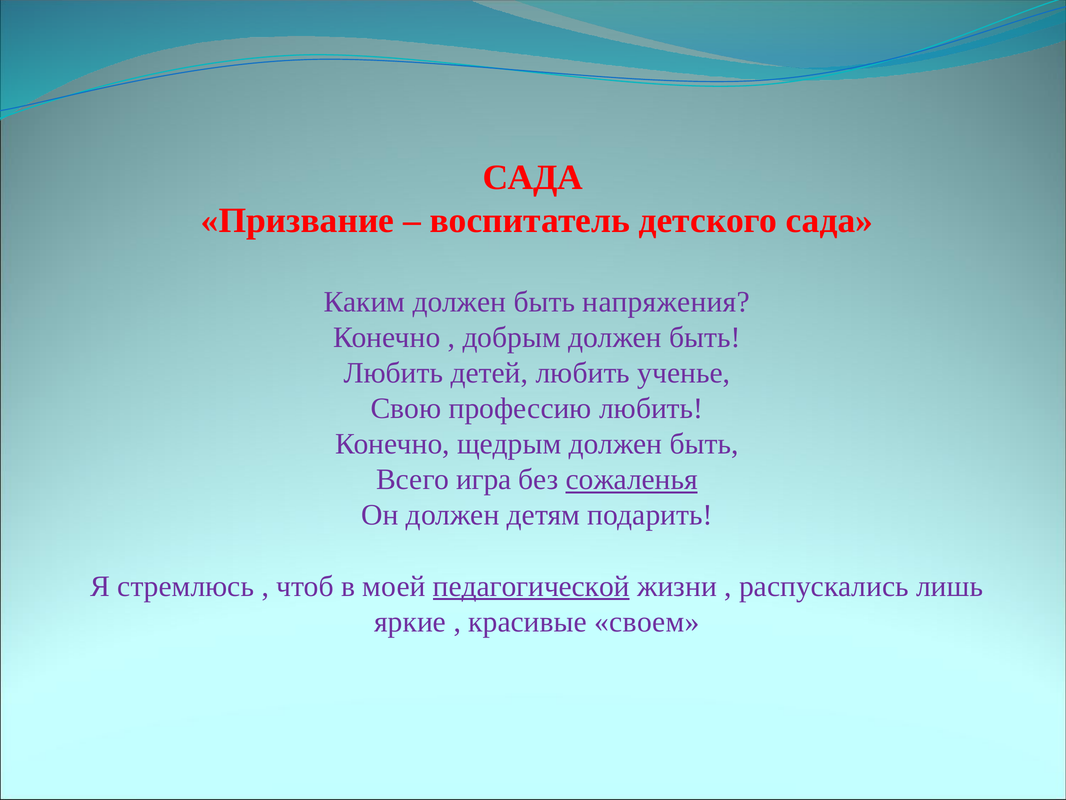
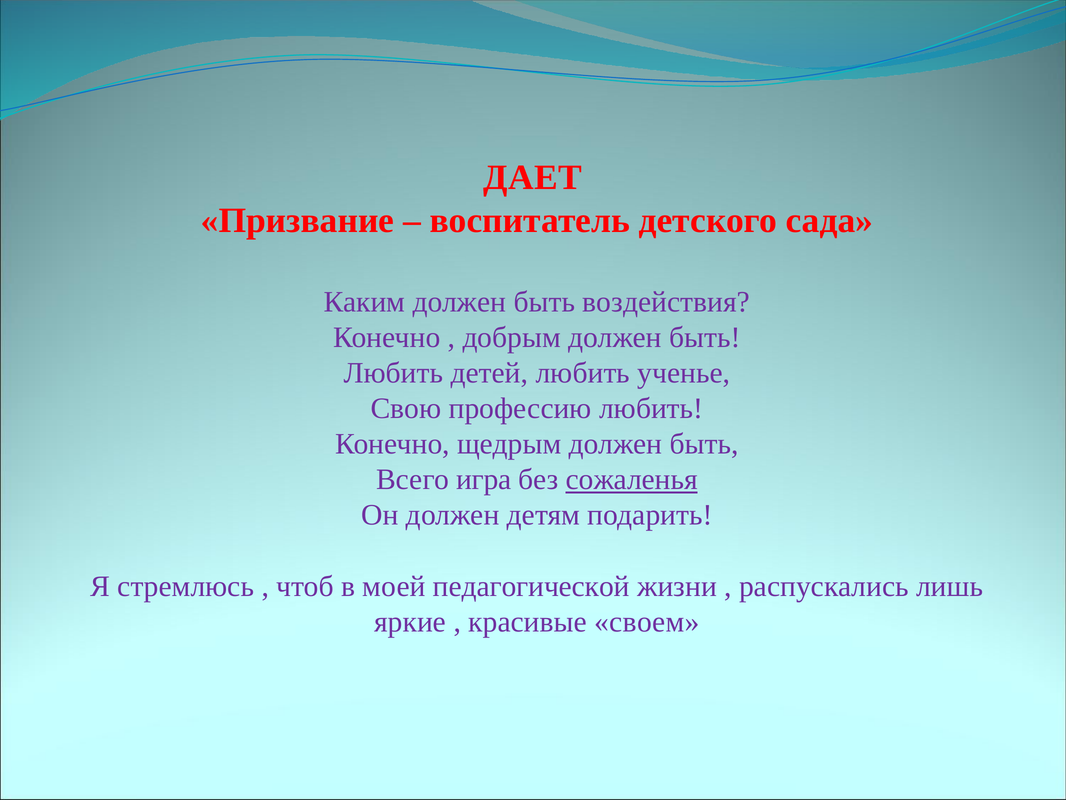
САДА at (533, 178): САДА -> ДАЕТ
напряжения: напряжения -> воздействия
педагогической underline: present -> none
